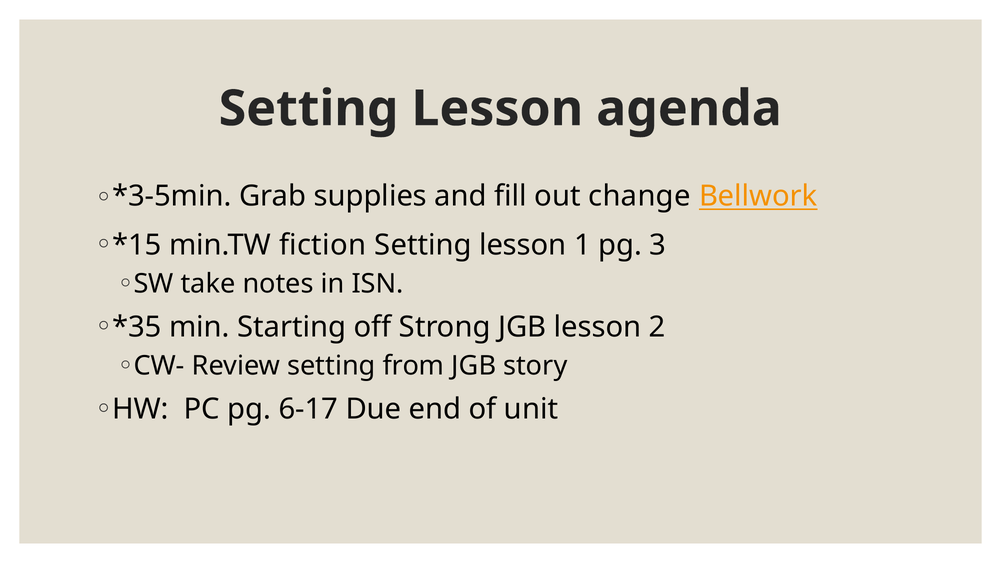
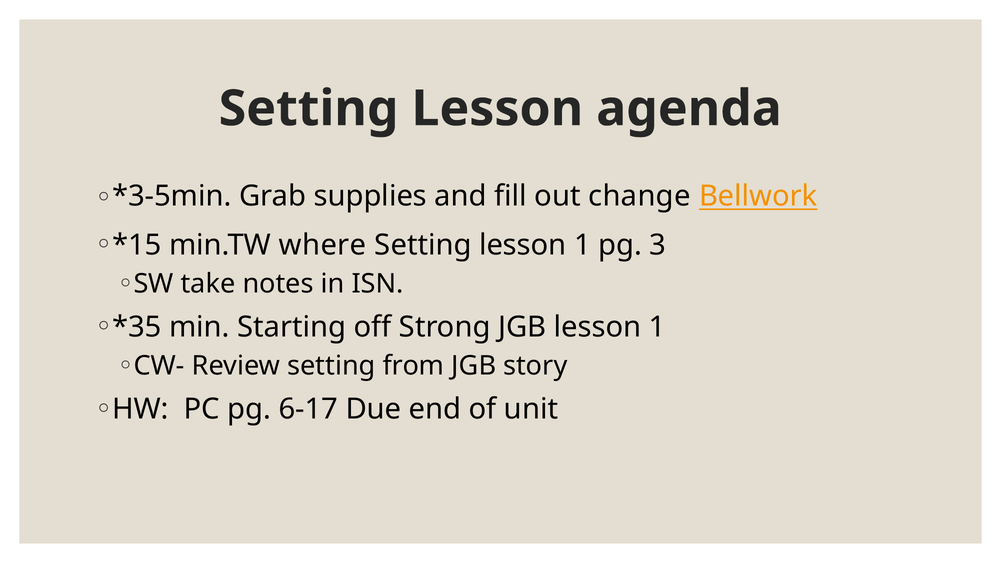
fiction: fiction -> where
JGB lesson 2: 2 -> 1
